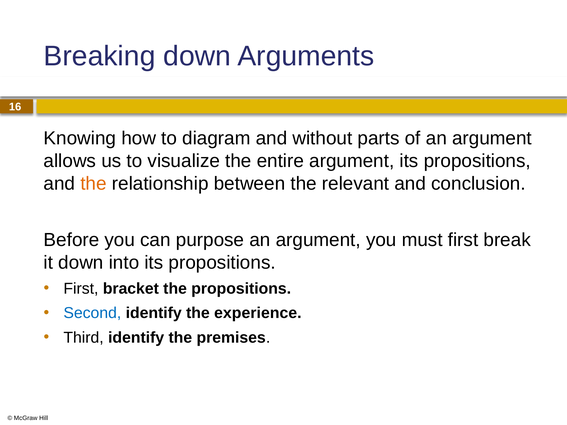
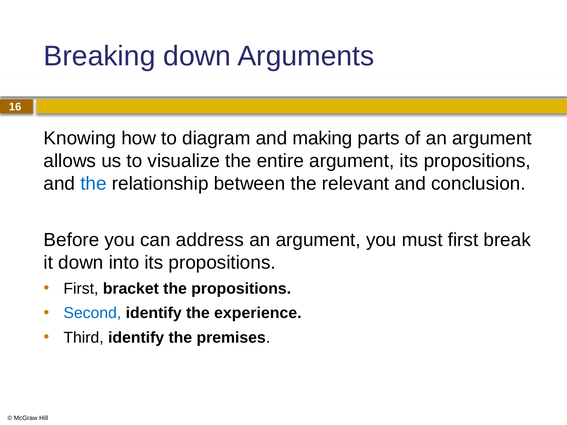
without: without -> making
the at (94, 184) colour: orange -> blue
purpose: purpose -> address
